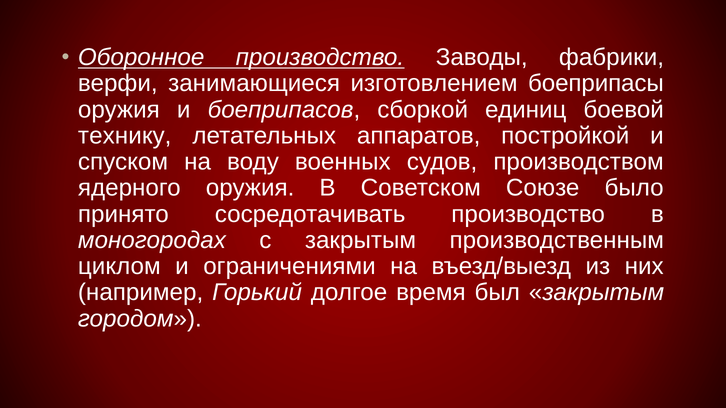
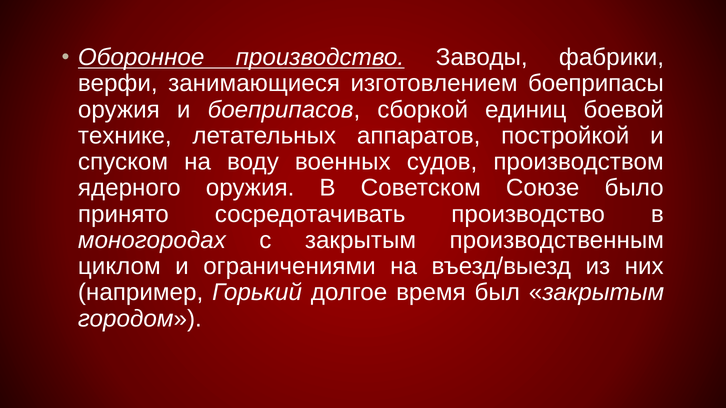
технику: технику -> технике
